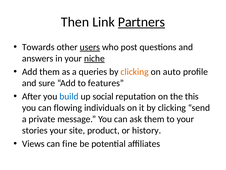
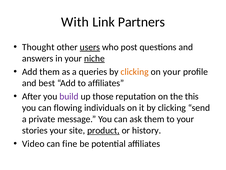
Then: Then -> With
Partners underline: present -> none
Towards: Towards -> Thought
on auto: auto -> your
sure: sure -> best
to features: features -> affiliates
build colour: blue -> purple
social: social -> those
product underline: none -> present
Views: Views -> Video
